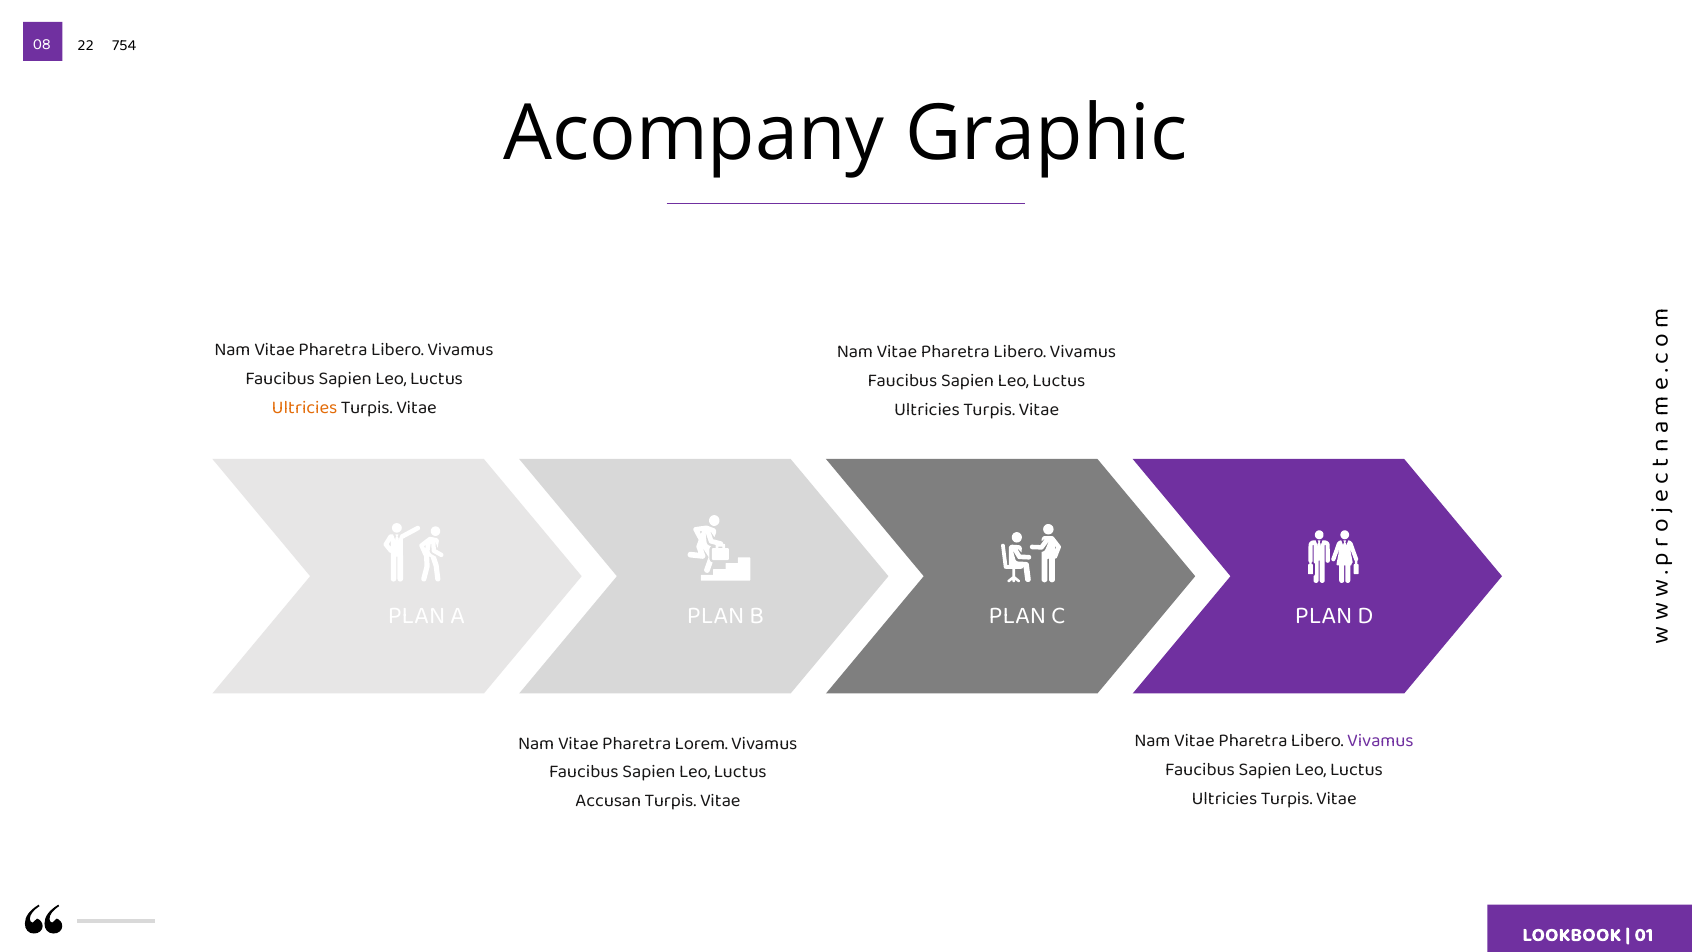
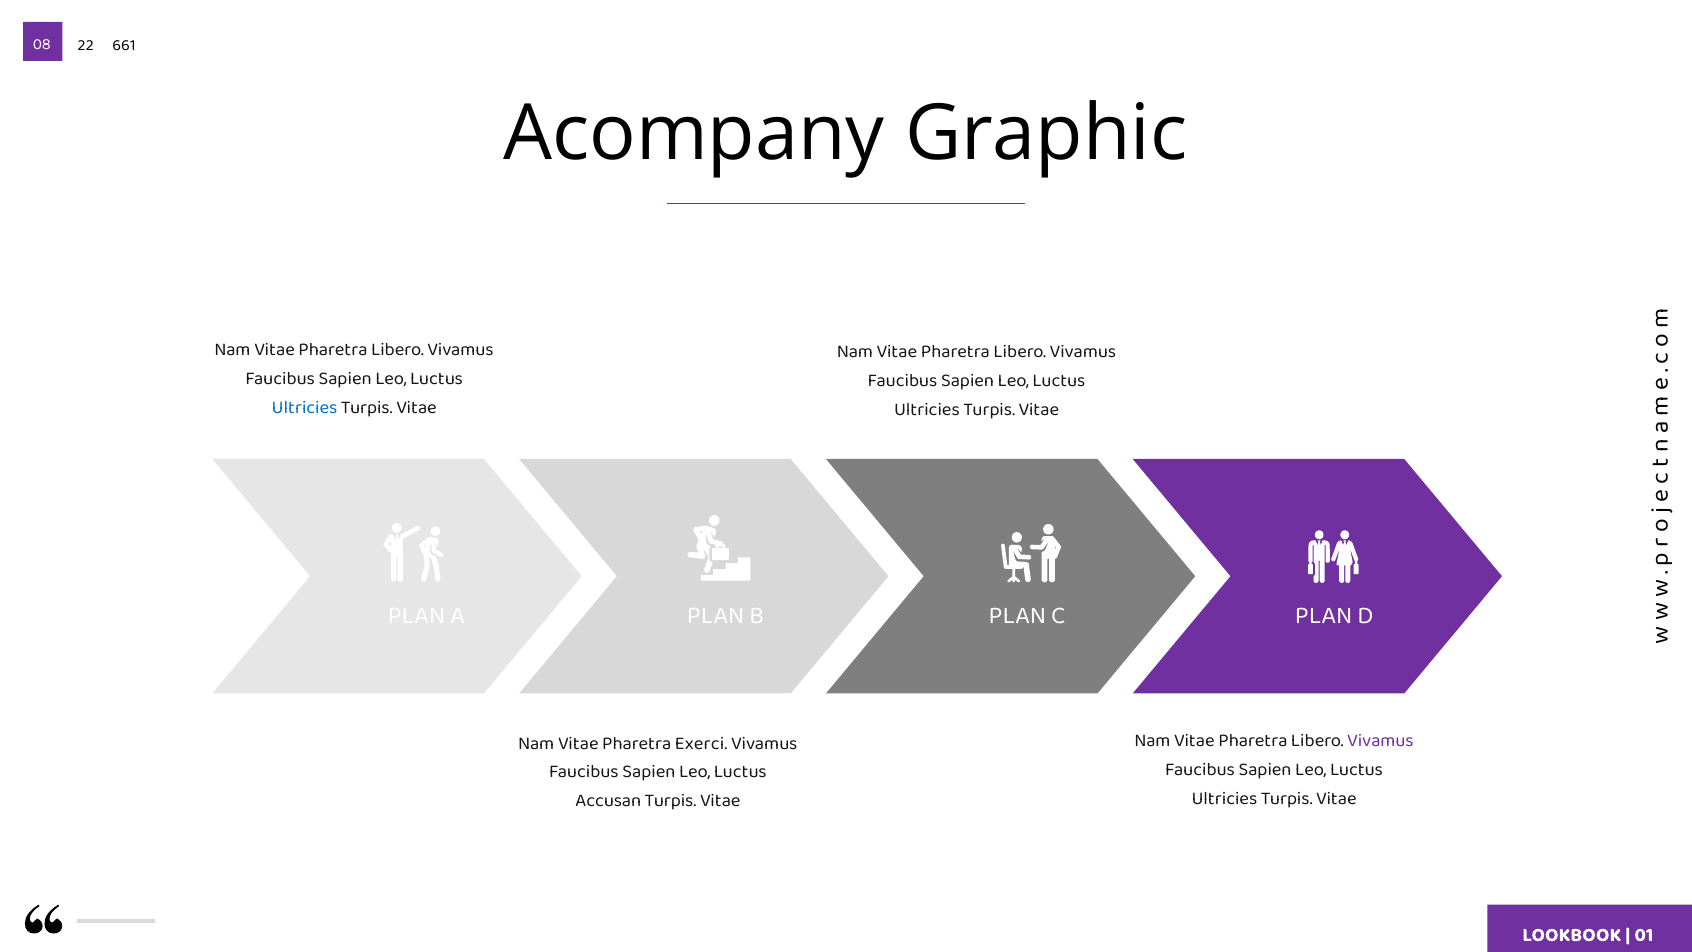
754: 754 -> 661
Ultricies at (305, 407) colour: orange -> blue
Lorem: Lorem -> Exerci
